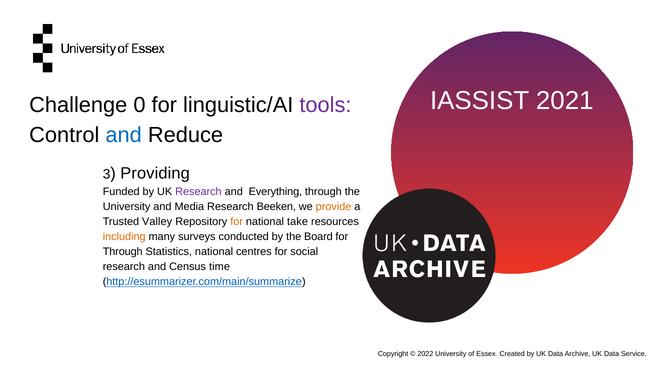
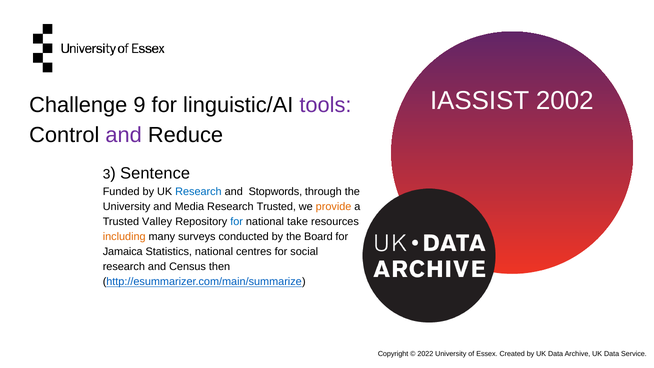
2021: 2021 -> 2002
0: 0 -> 9
and at (124, 135) colour: blue -> purple
Providing: Providing -> Sentence
Research at (198, 192) colour: purple -> blue
Everything: Everything -> Stopwords
Research Beeken: Beeken -> Trusted
for at (237, 222) colour: orange -> blue
Through at (123, 252): Through -> Jamaica
time: time -> then
